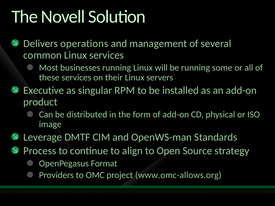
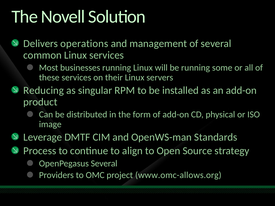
Executive: Executive -> Reducing
OpenPegasus Format: Format -> Several
